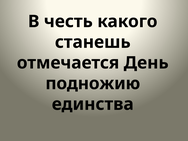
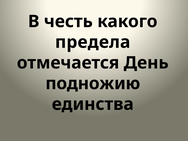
станешь: станешь -> предела
